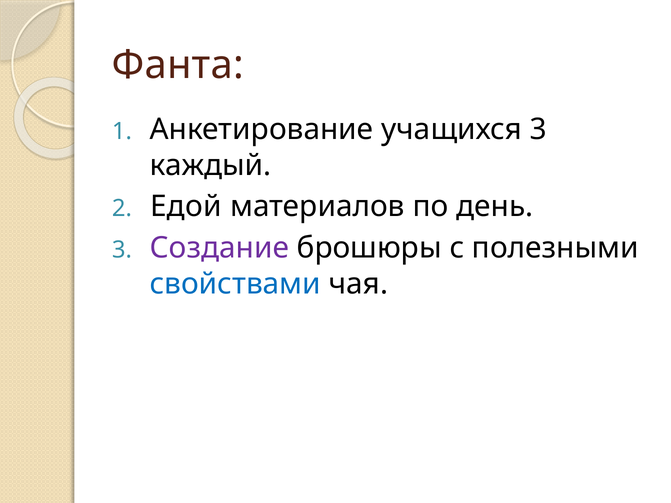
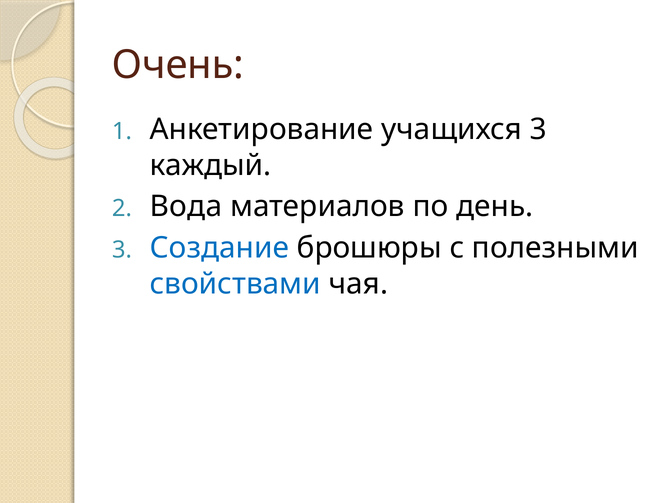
Фанта: Фанта -> Очень
Едой: Едой -> Вода
Создание colour: purple -> blue
